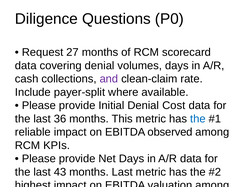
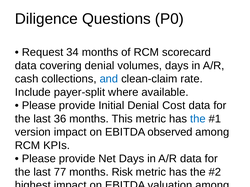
27: 27 -> 34
and colour: purple -> blue
reliable: reliable -> version
43: 43 -> 77
months Last: Last -> Risk
